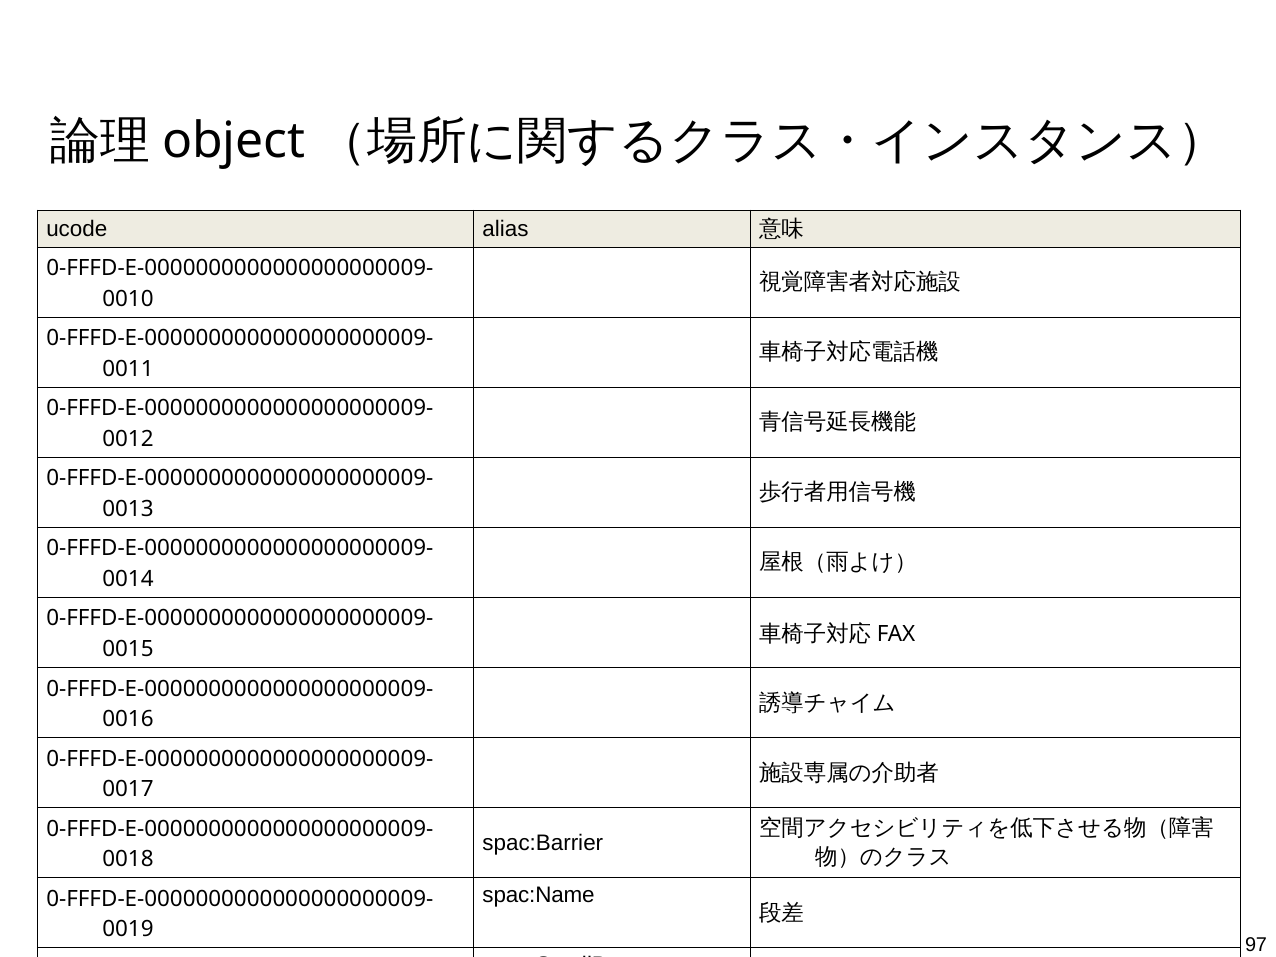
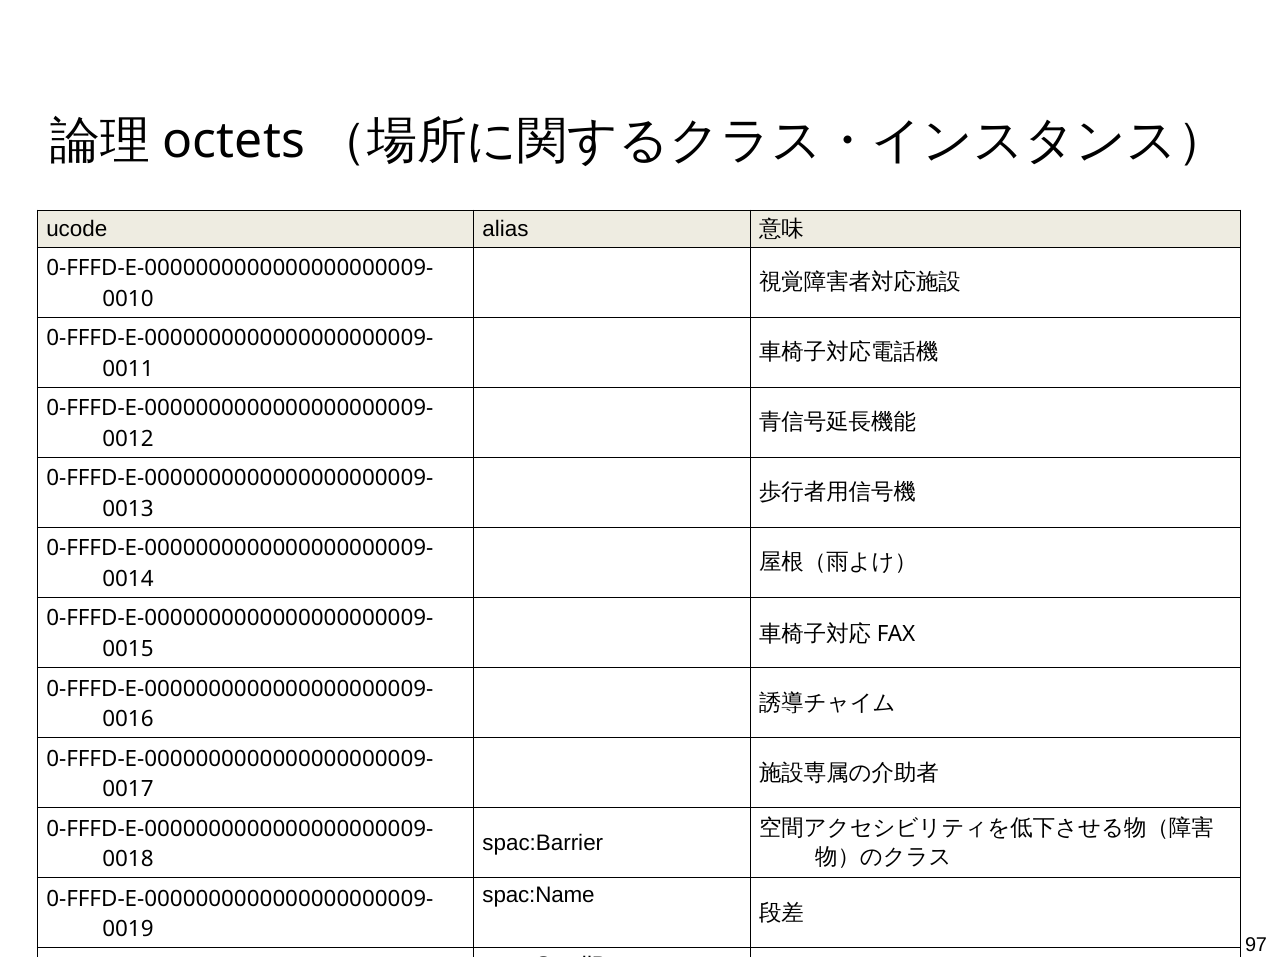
object: object -> octets
